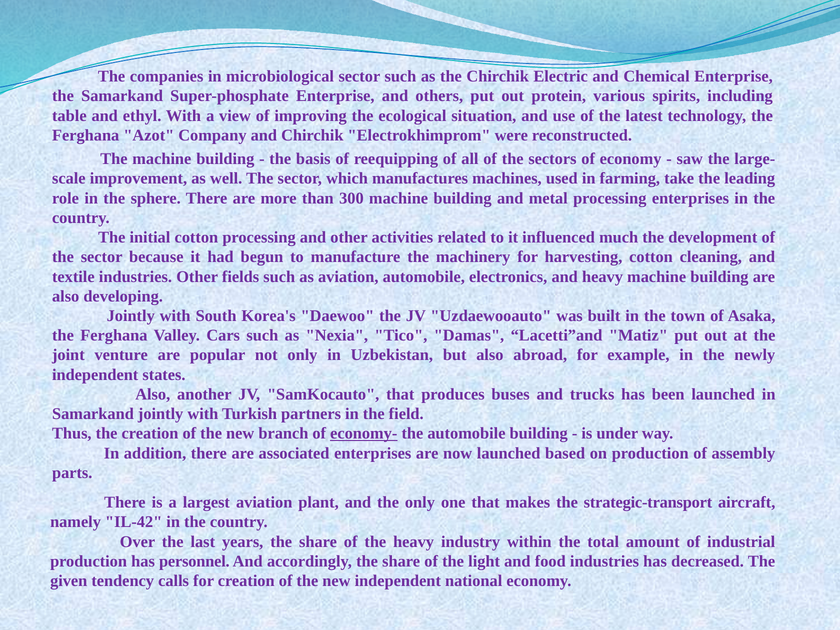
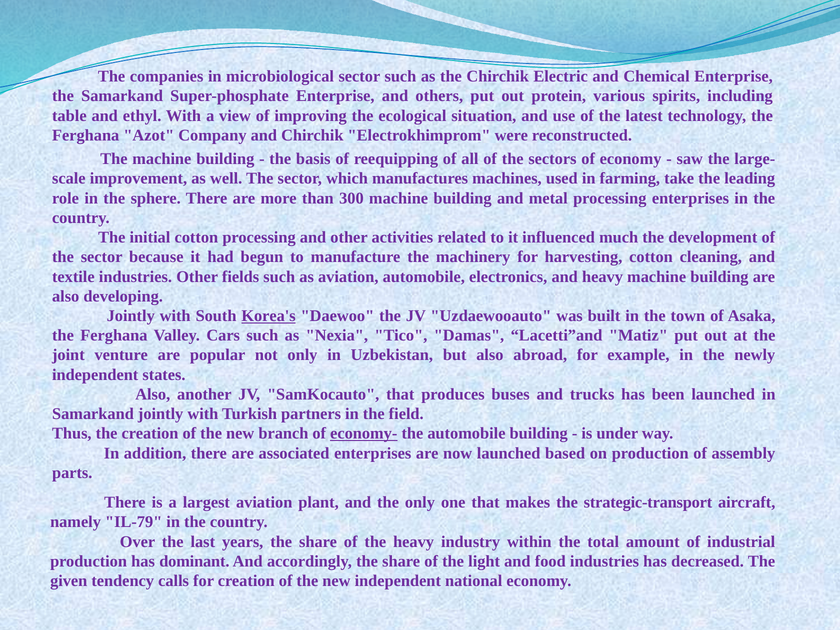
Korea's underline: none -> present
IL-42: IL-42 -> IL-79
personnel: personnel -> dominant
